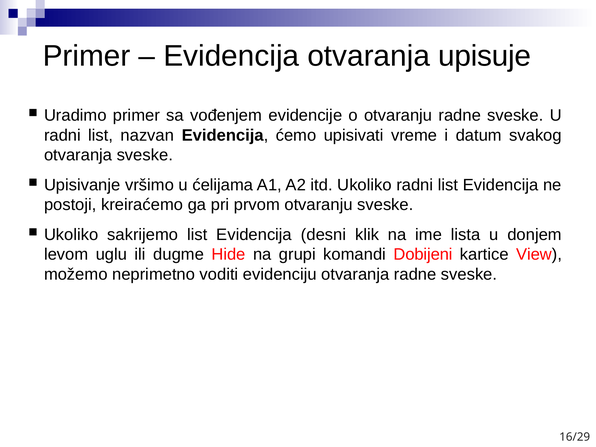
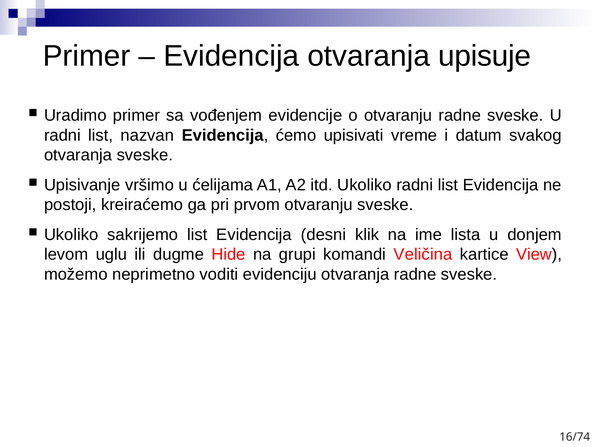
Dobijeni: Dobijeni -> Veličina
16/29: 16/29 -> 16/74
